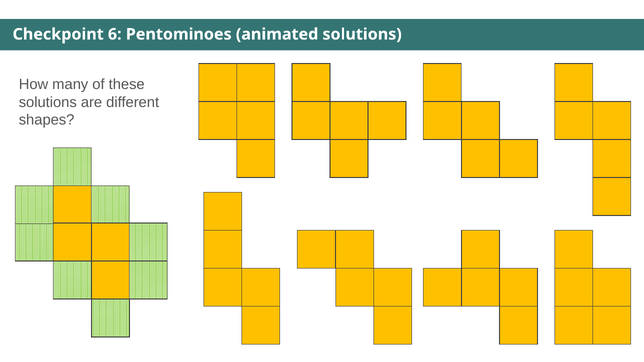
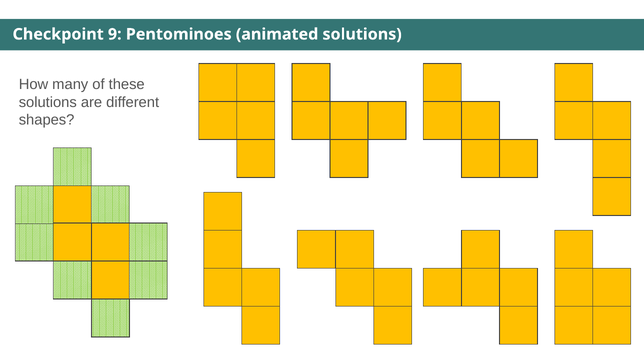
6: 6 -> 9
